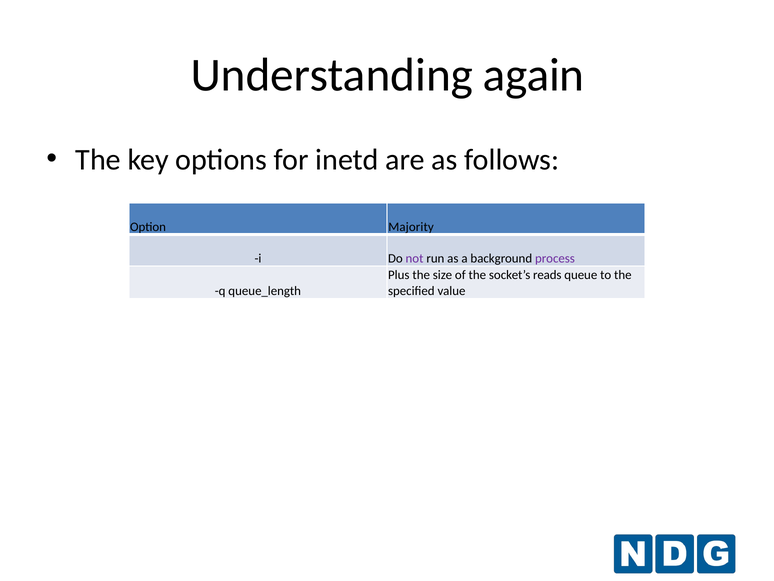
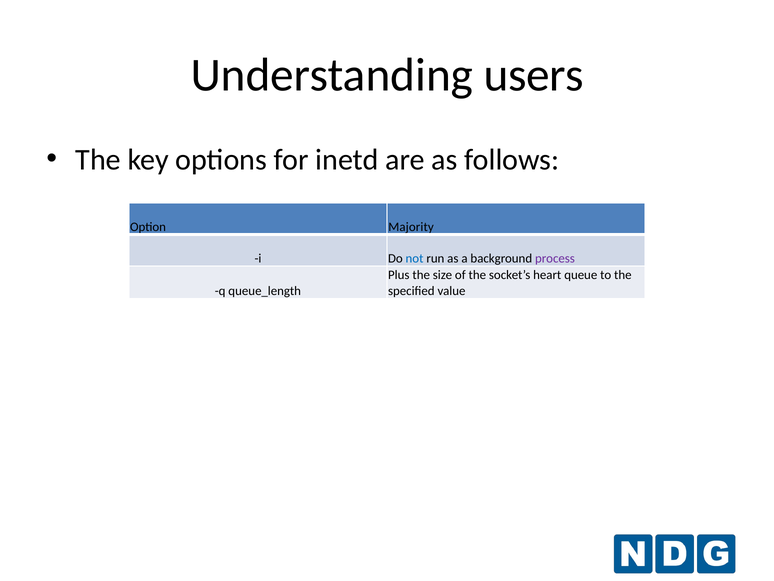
again: again -> users
not colour: purple -> blue
reads: reads -> heart
